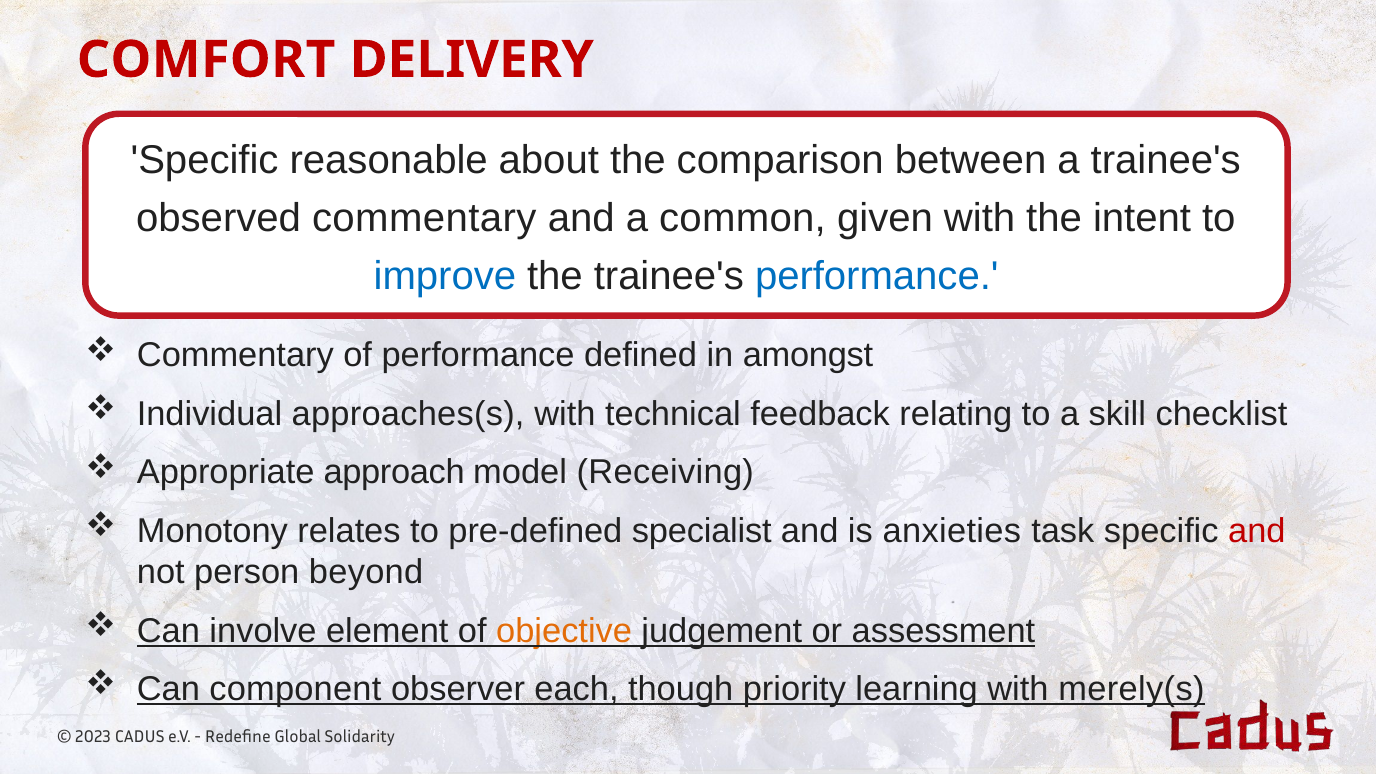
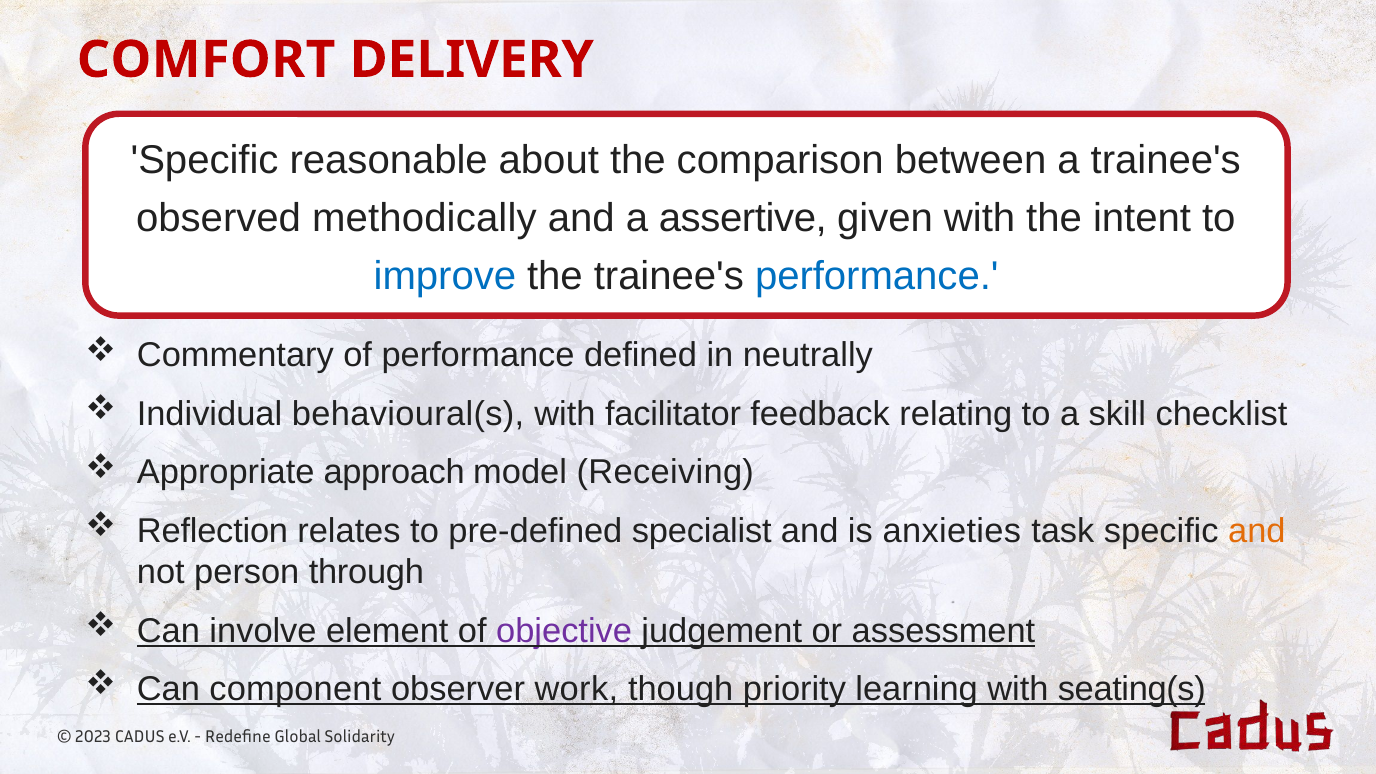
observed commentary: commentary -> methodically
common: common -> assertive
amongst: amongst -> neutrally
approaches(s: approaches(s -> behavioural(s
technical: technical -> facilitator
Monotony: Monotony -> Reflection
and at (1257, 531) colour: red -> orange
beyond: beyond -> through
objective colour: orange -> purple
each: each -> work
merely(s: merely(s -> seating(s
